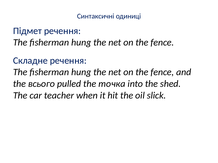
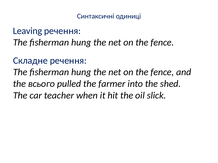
Підмет: Підмет -> Leaving
точка: точка -> farmer
